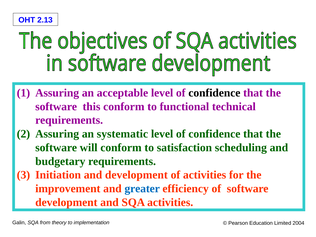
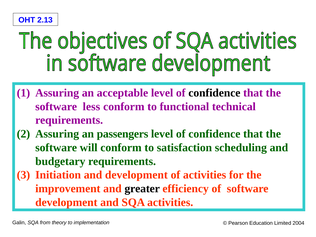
this: this -> less
systematic: systematic -> passengers
greater colour: blue -> black
